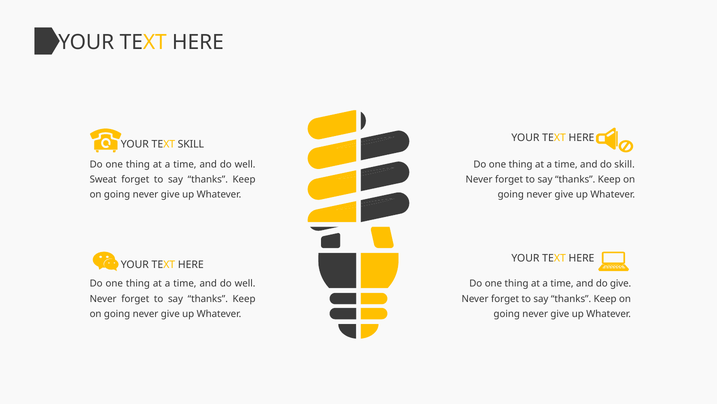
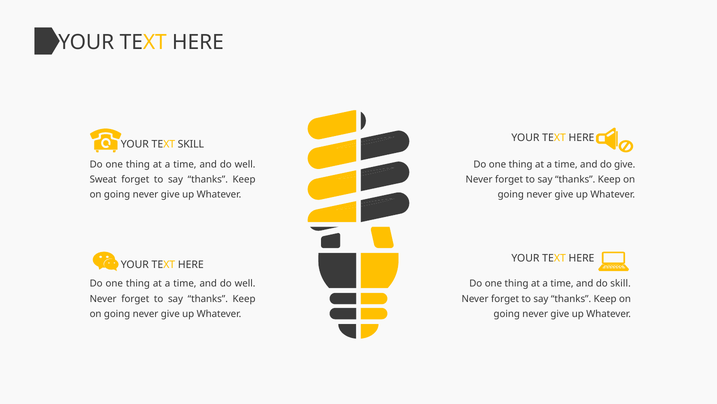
do skill: skill -> give
do give: give -> skill
